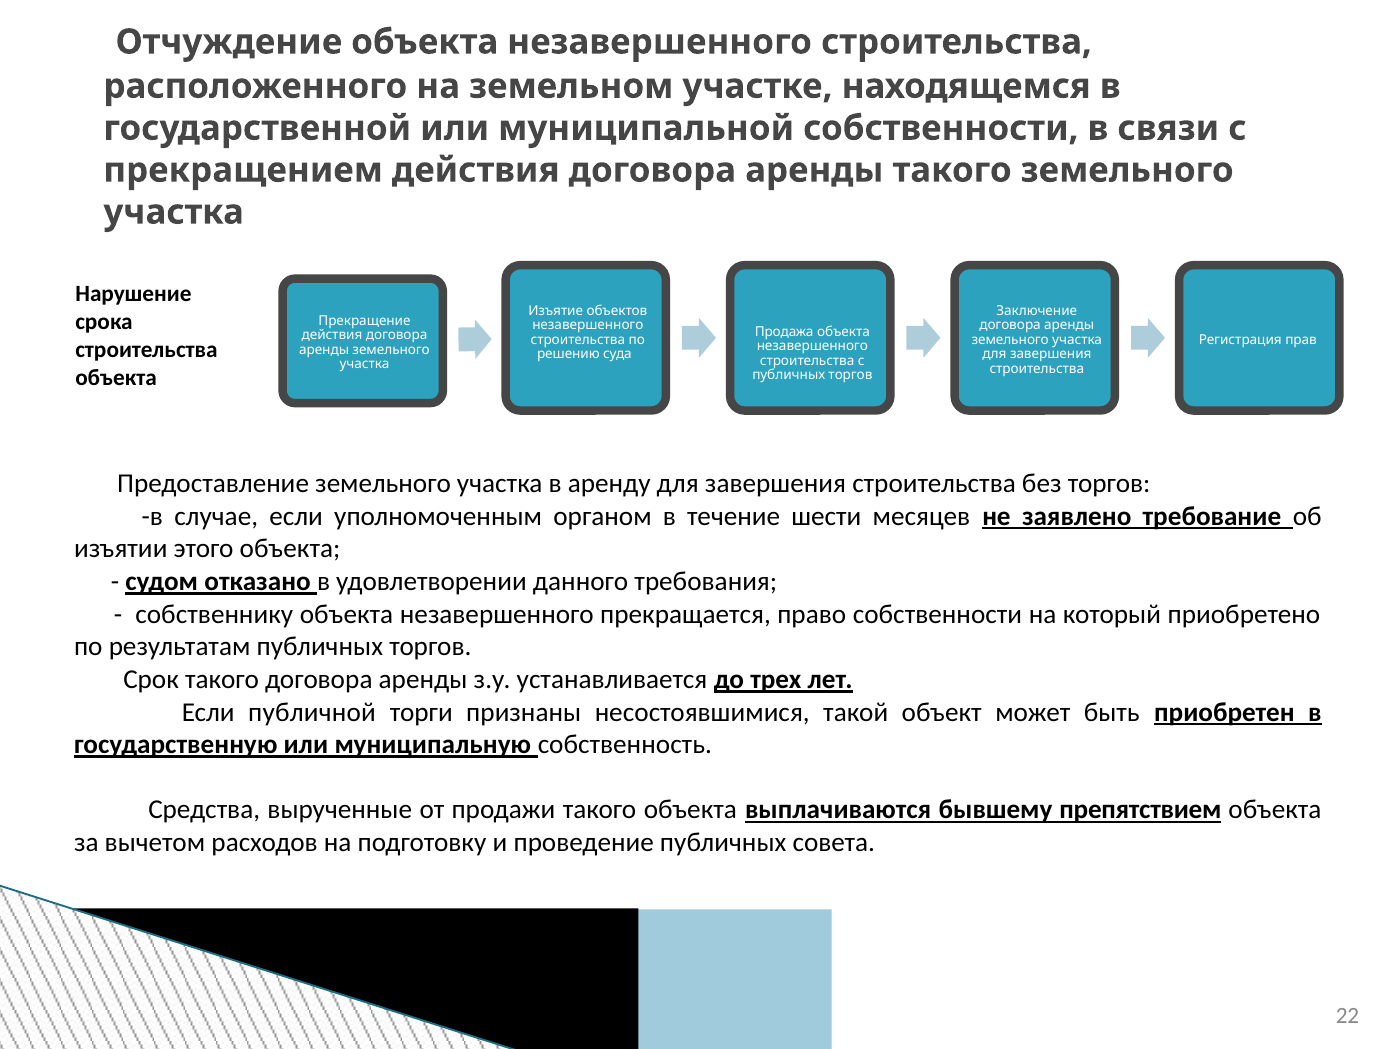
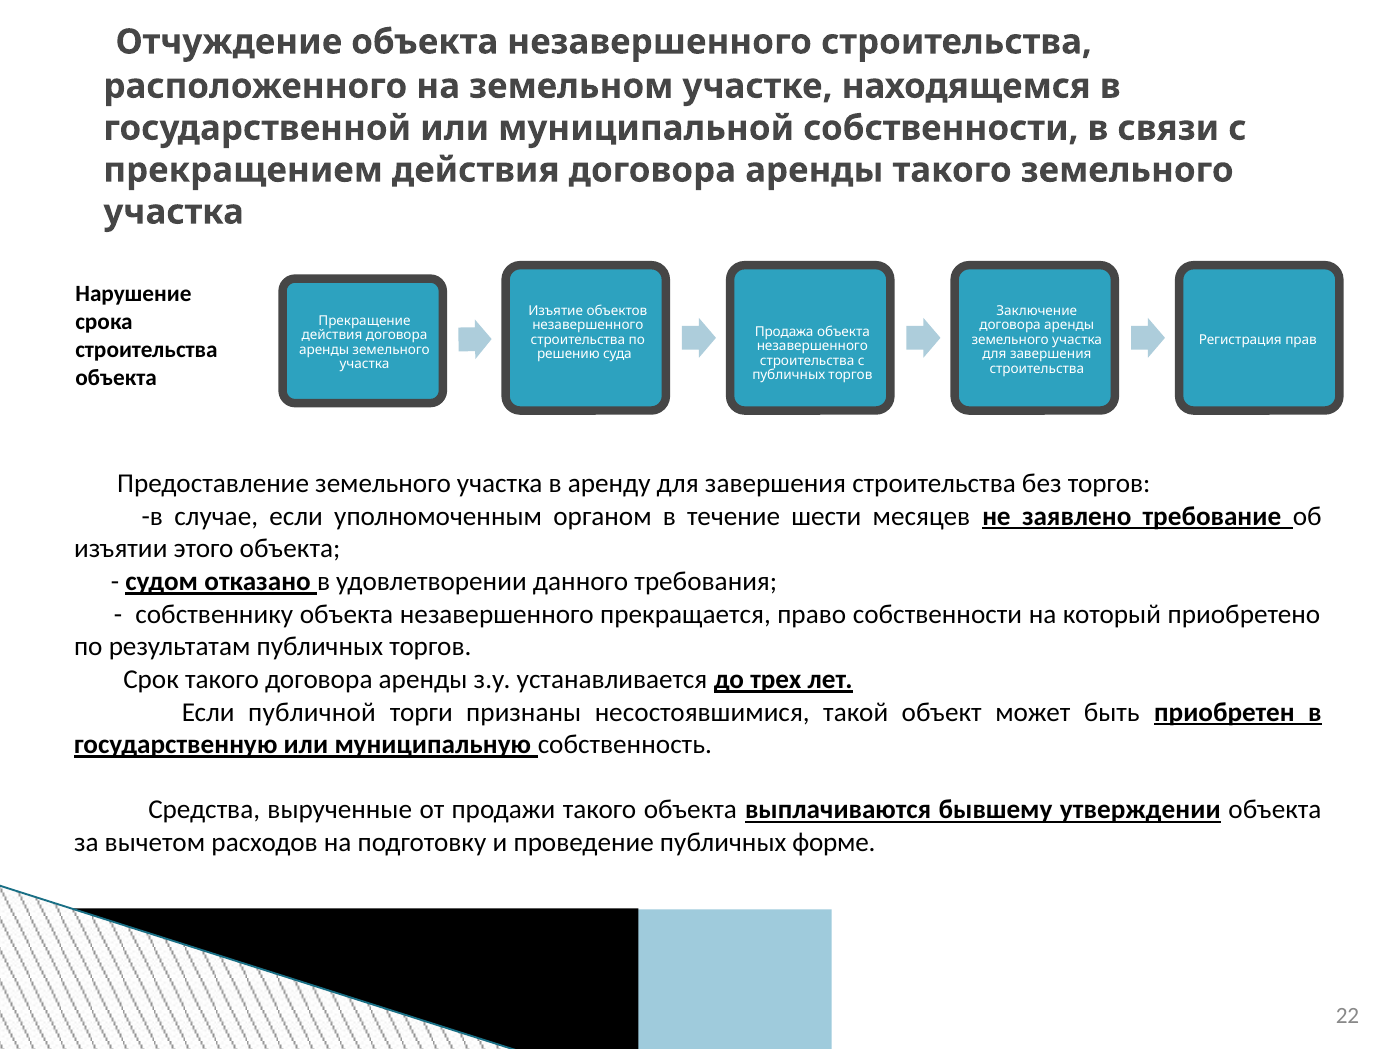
препятствием: препятствием -> утверждении
совета: совета -> форме
